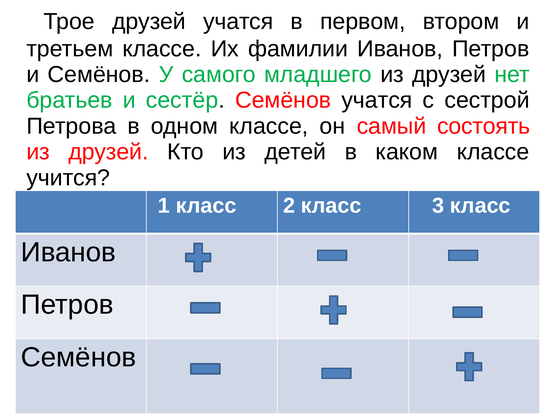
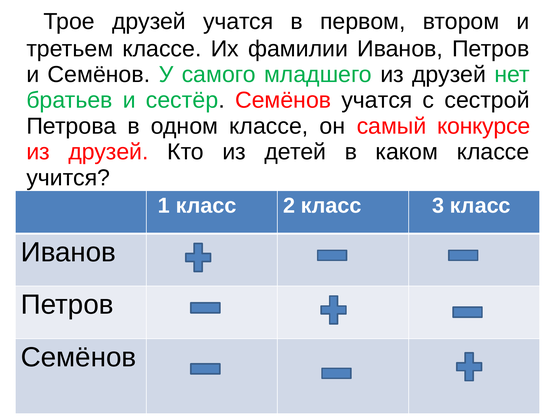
состоять: состоять -> конкурсе
